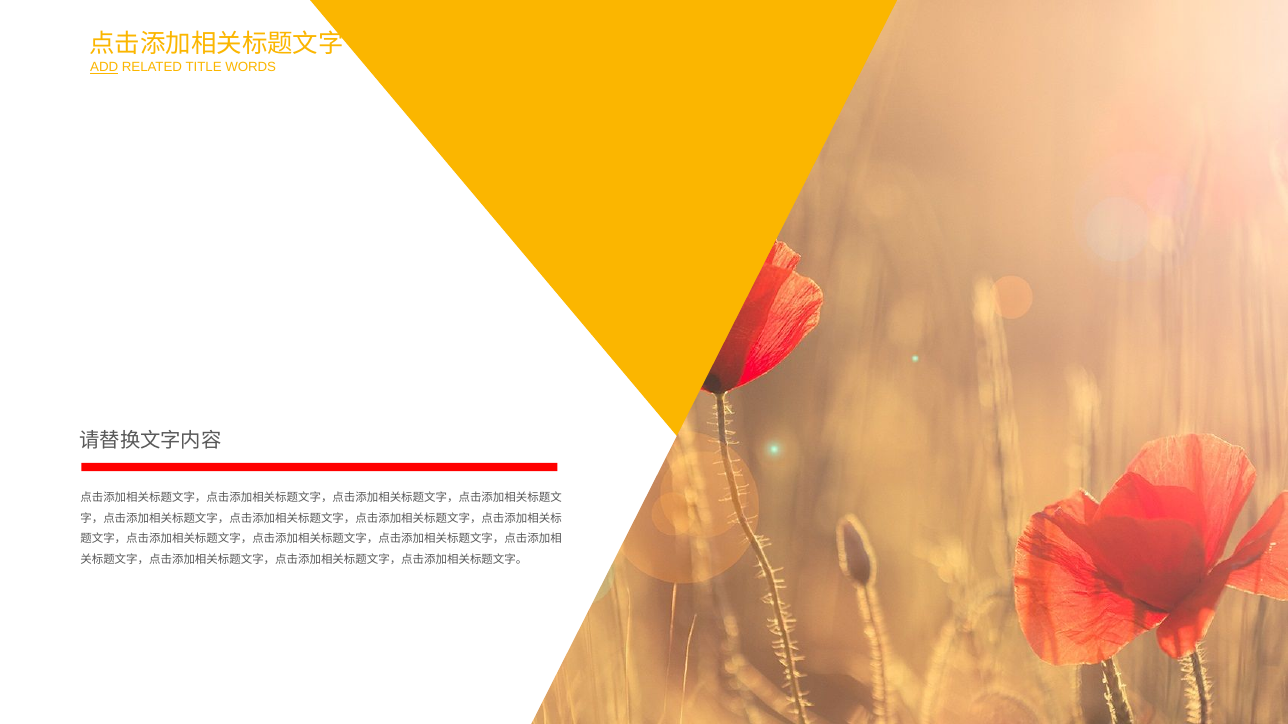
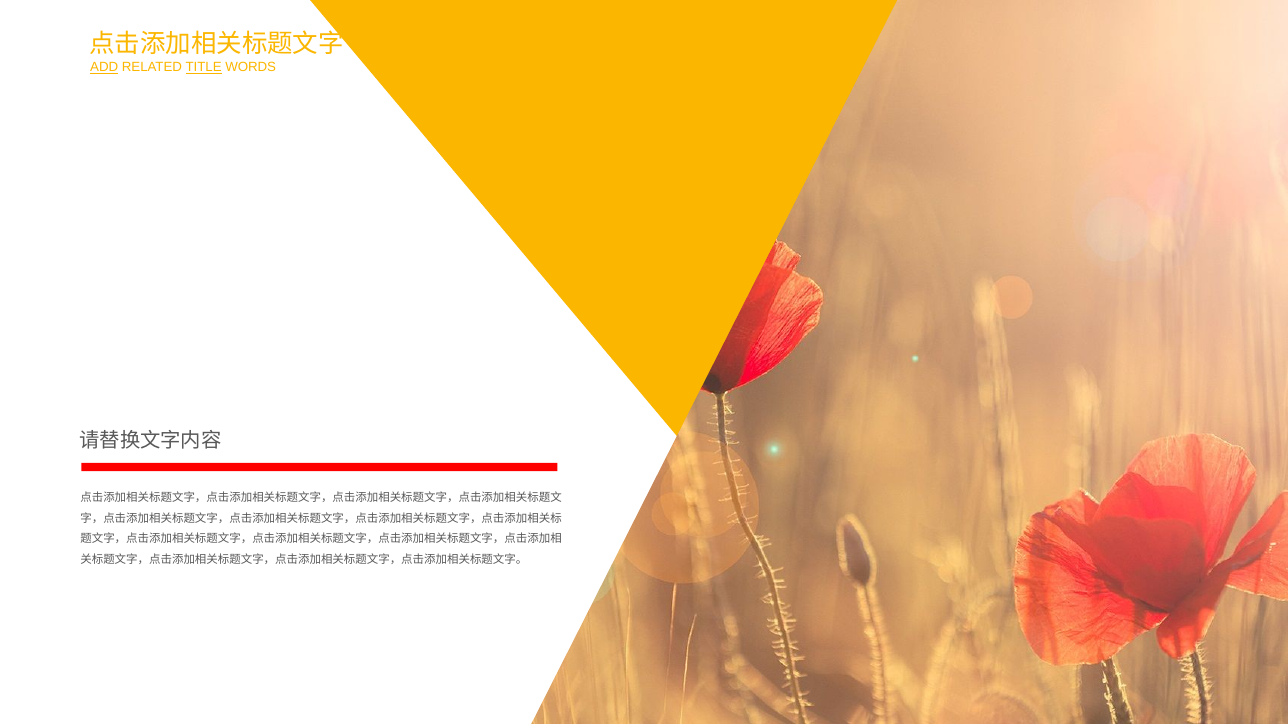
TITLE underline: none -> present
